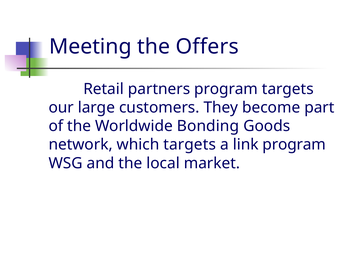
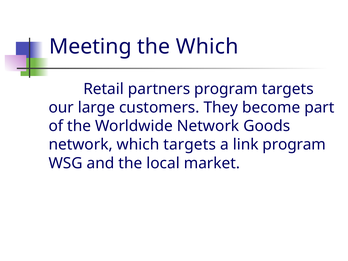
the Offers: Offers -> Which
Worldwide Bonding: Bonding -> Network
